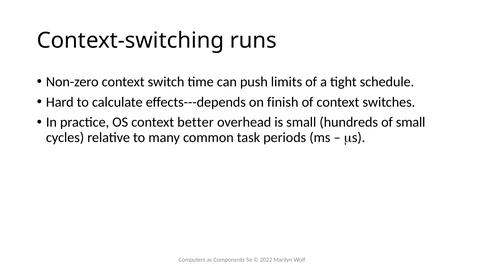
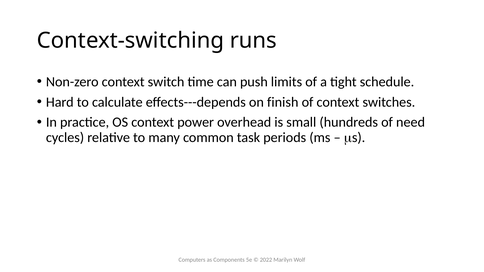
better: better -> power
of small: small -> need
